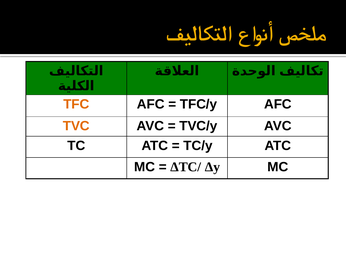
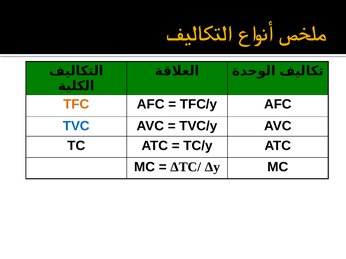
TVC colour: orange -> blue
